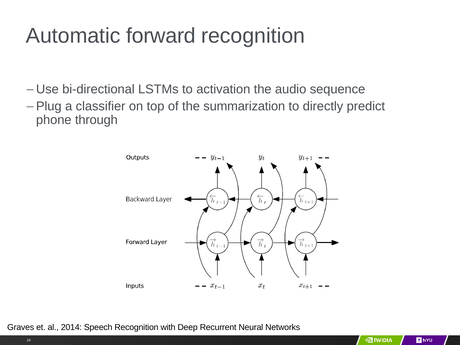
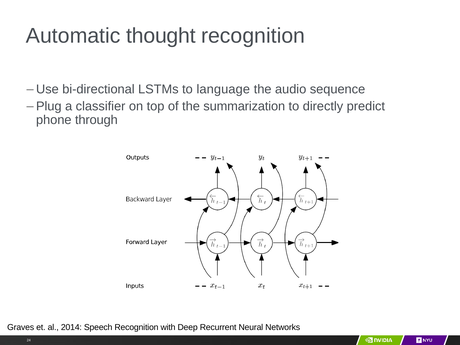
forward: forward -> thought
activation: activation -> language
